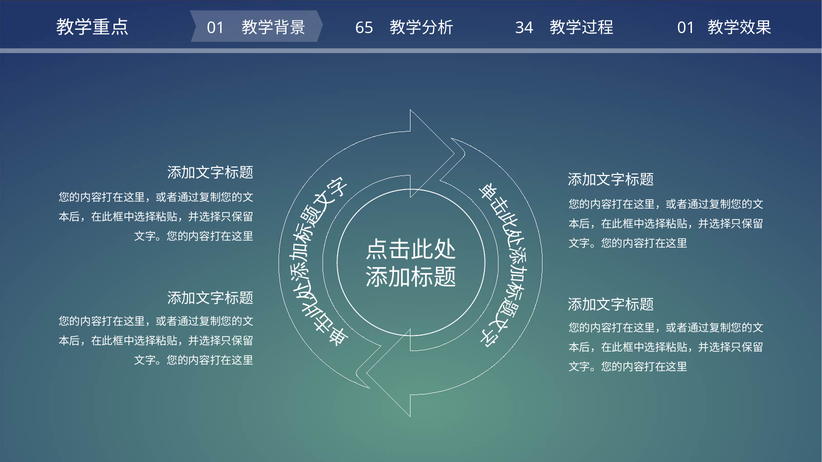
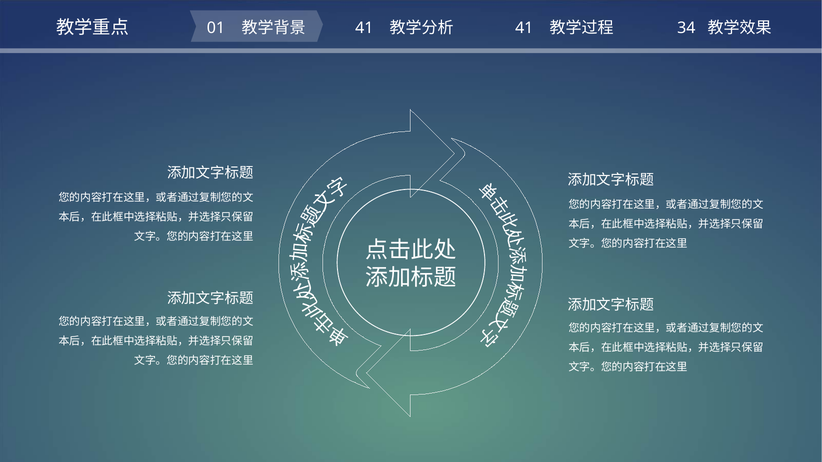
65 at (364, 28): 65 -> 41
34 at (524, 28): 34 -> 41
01 at (686, 28): 01 -> 34
